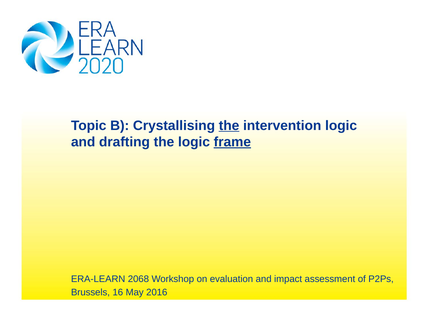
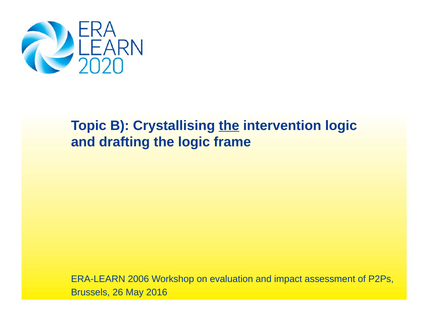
frame underline: present -> none
2068: 2068 -> 2006
16: 16 -> 26
